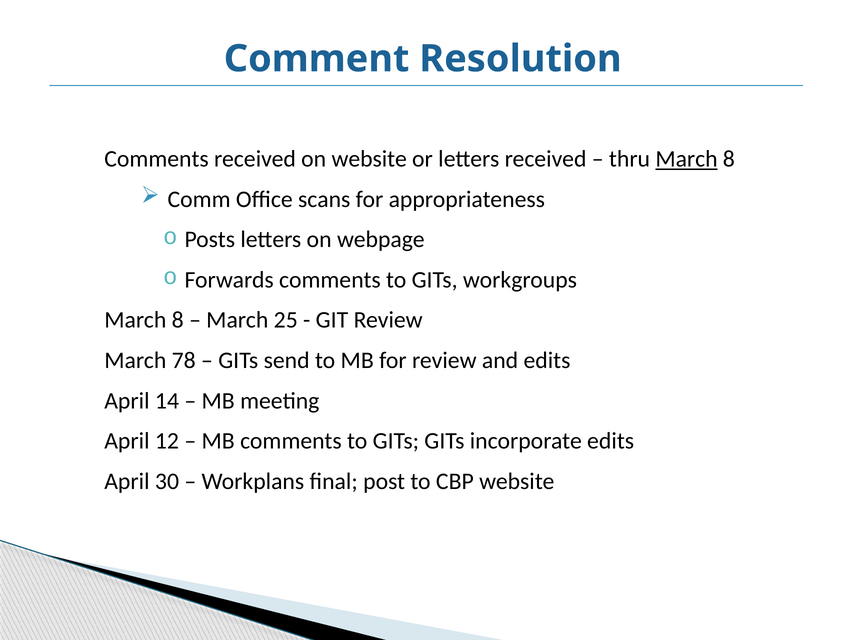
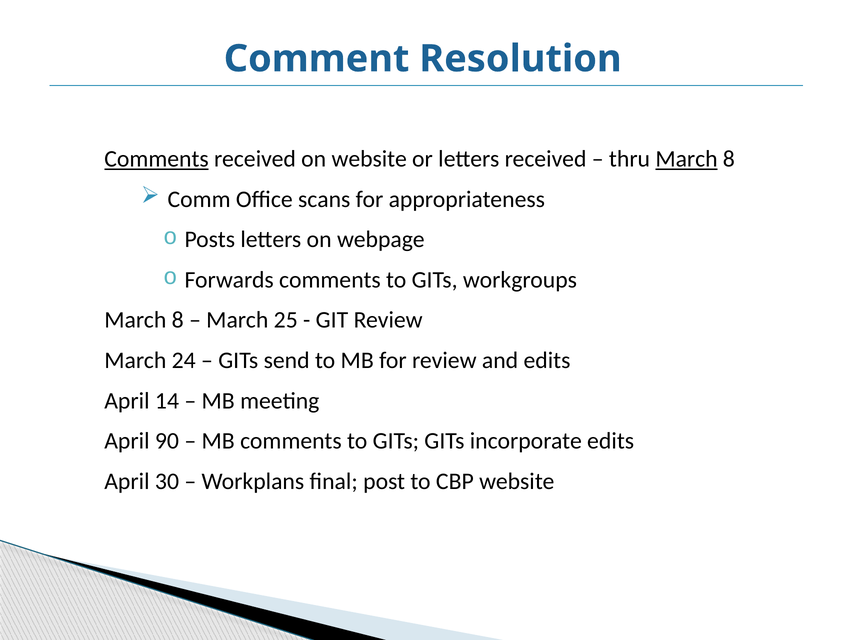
Comments at (157, 159) underline: none -> present
78: 78 -> 24
12: 12 -> 90
